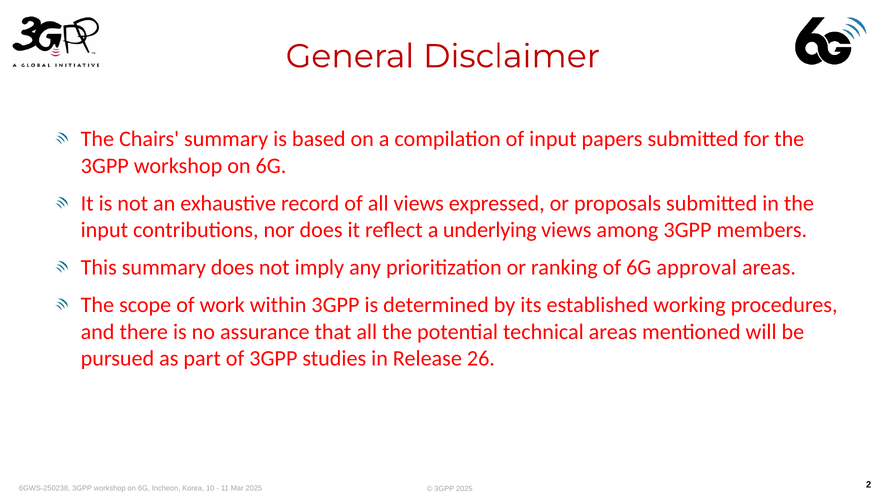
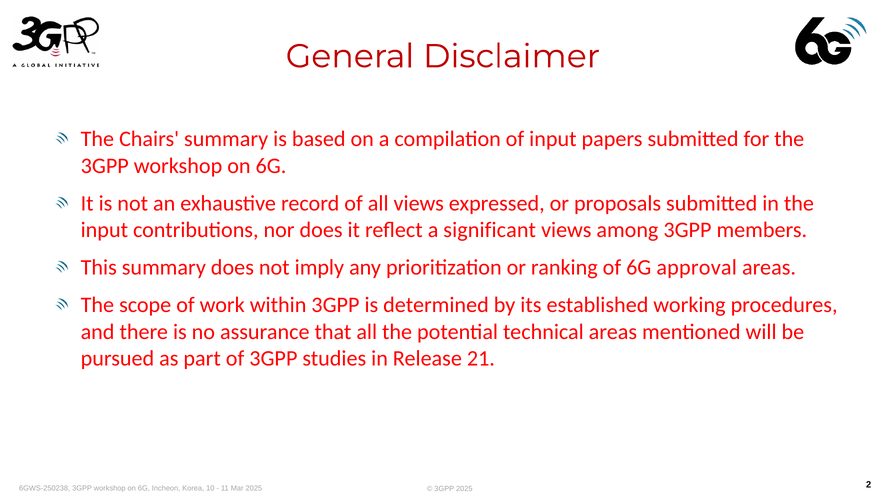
underlying: underlying -> significant
26: 26 -> 21
